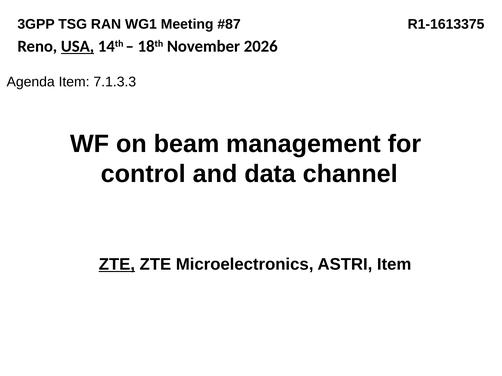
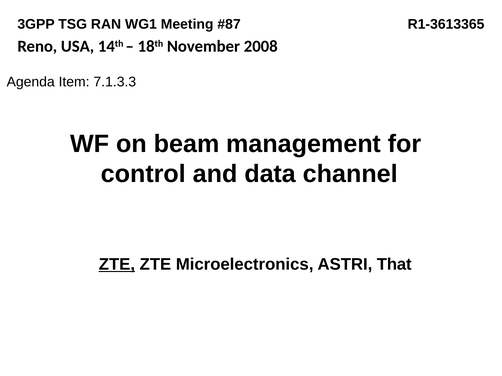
R1-1613375: R1-1613375 -> R1-3613365
USA underline: present -> none
2026: 2026 -> 2008
ASTRI Item: Item -> That
